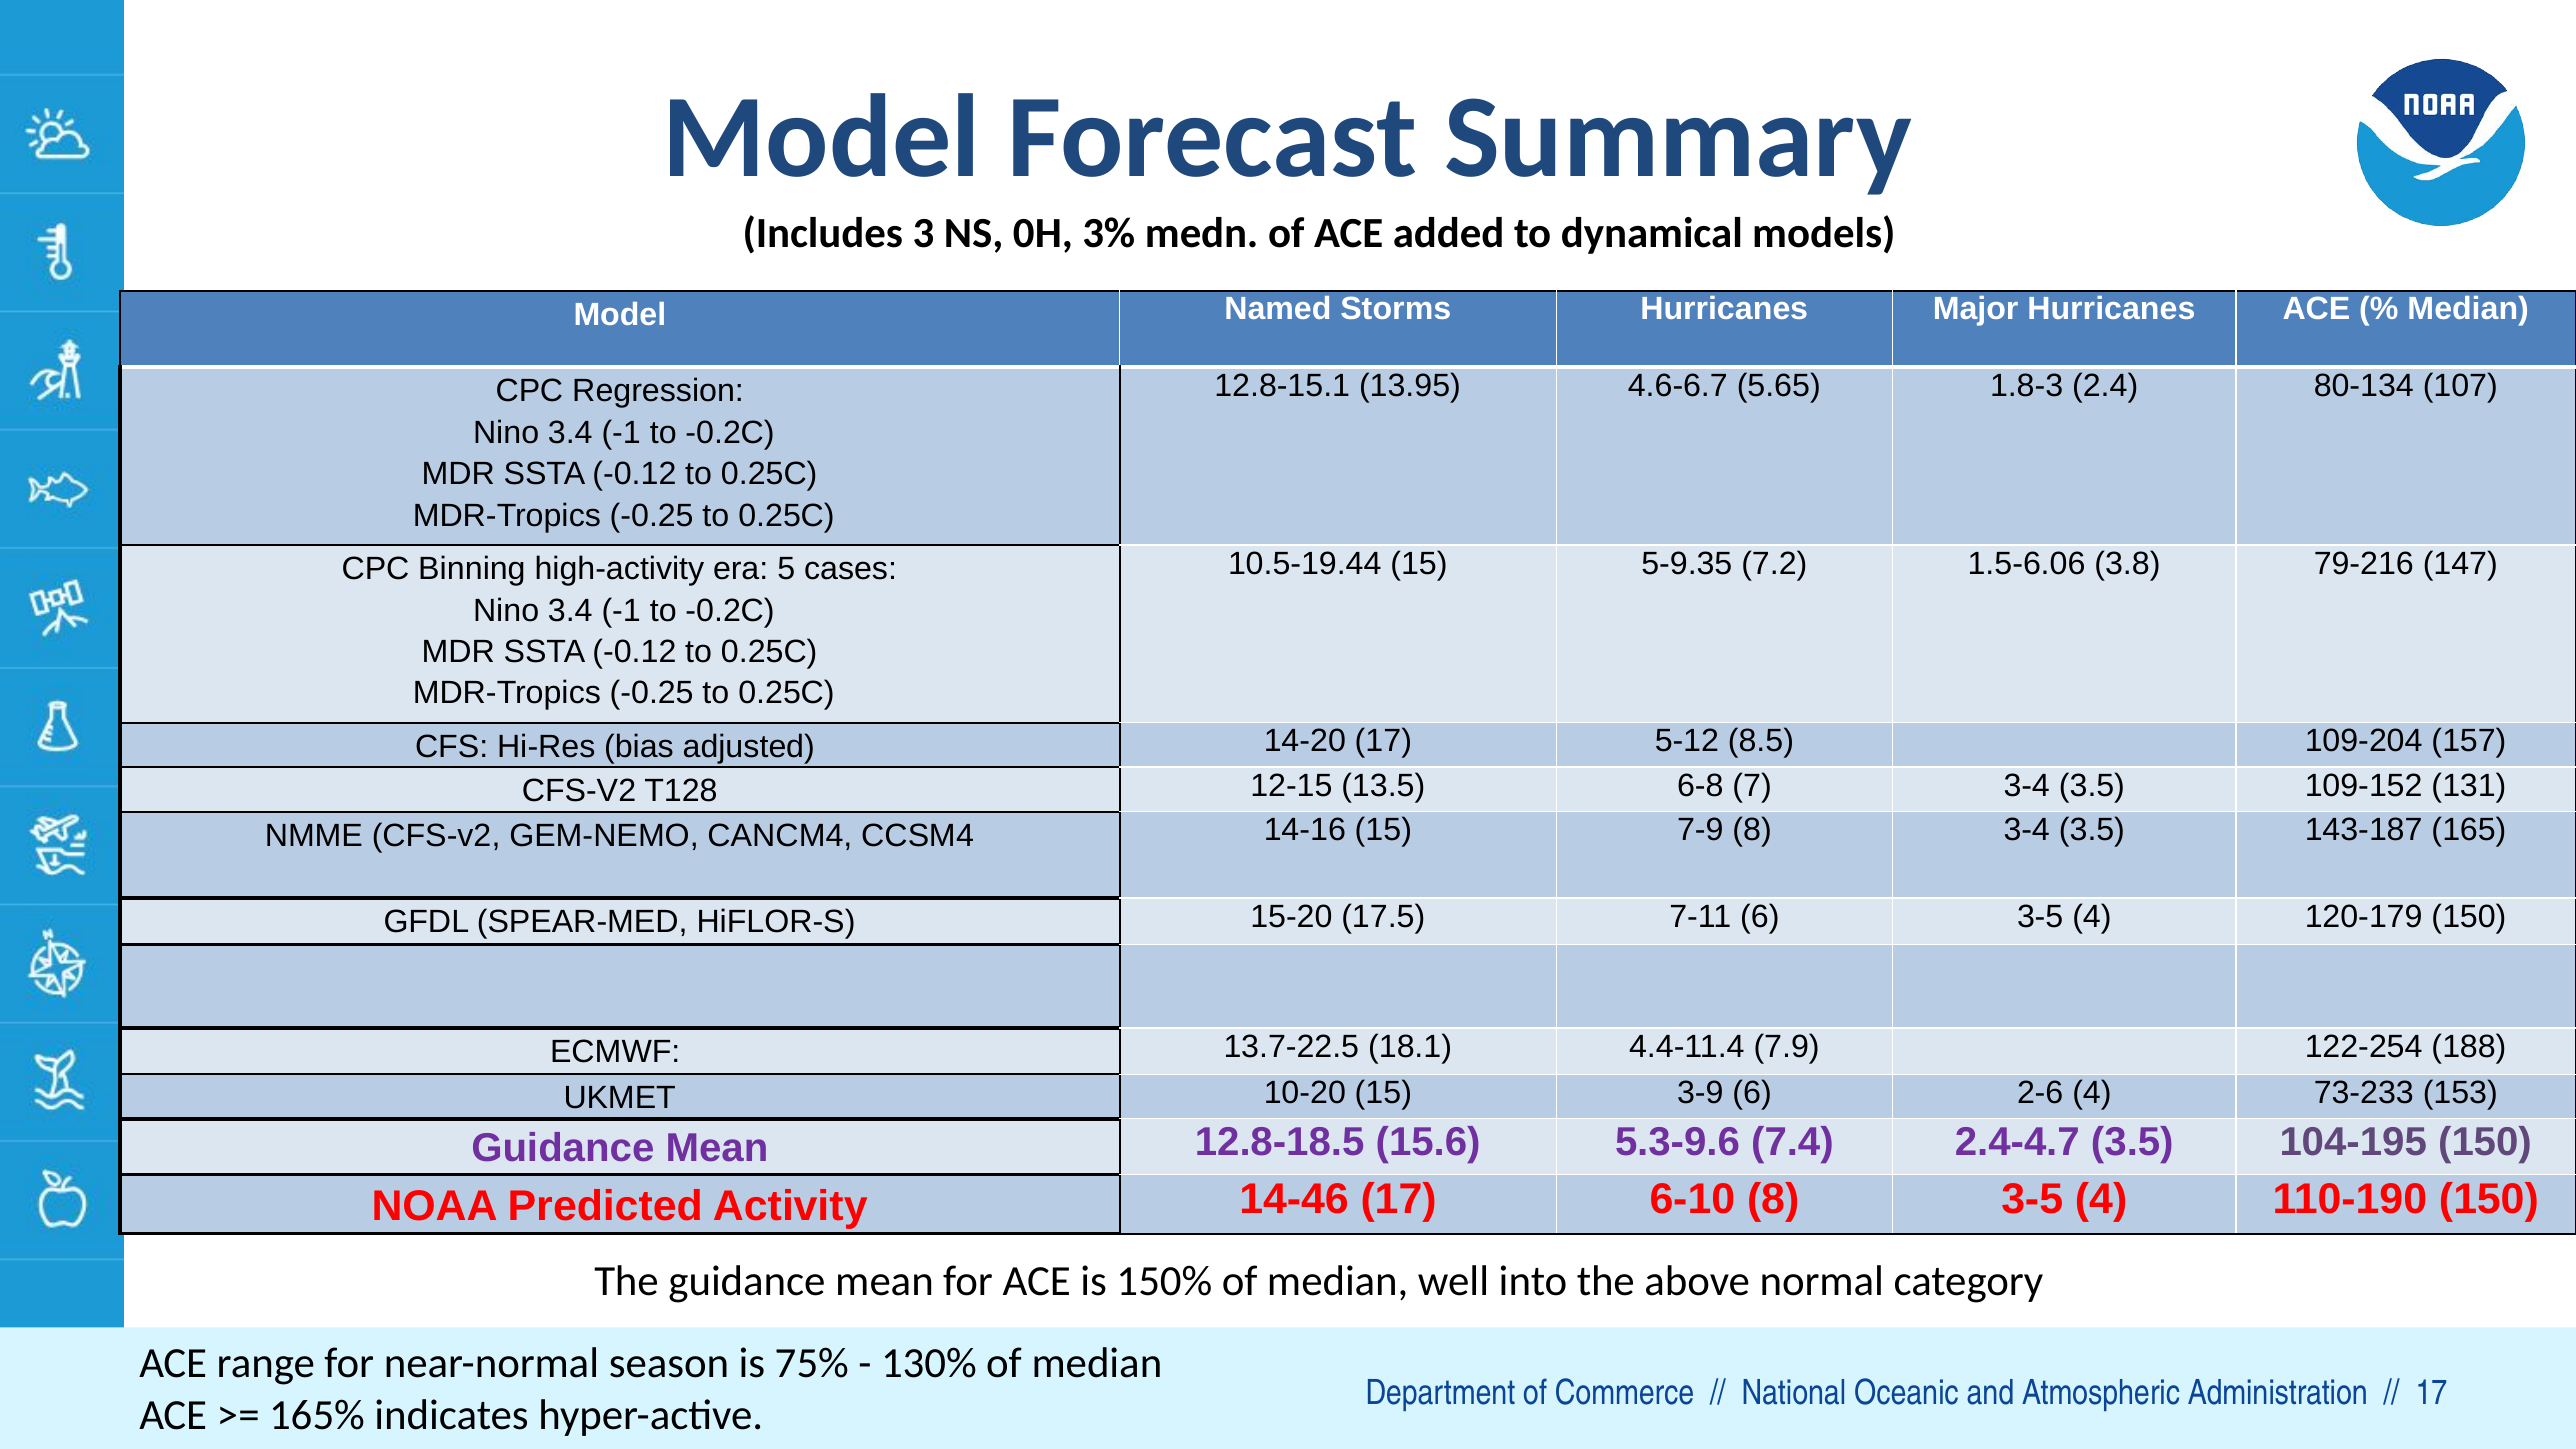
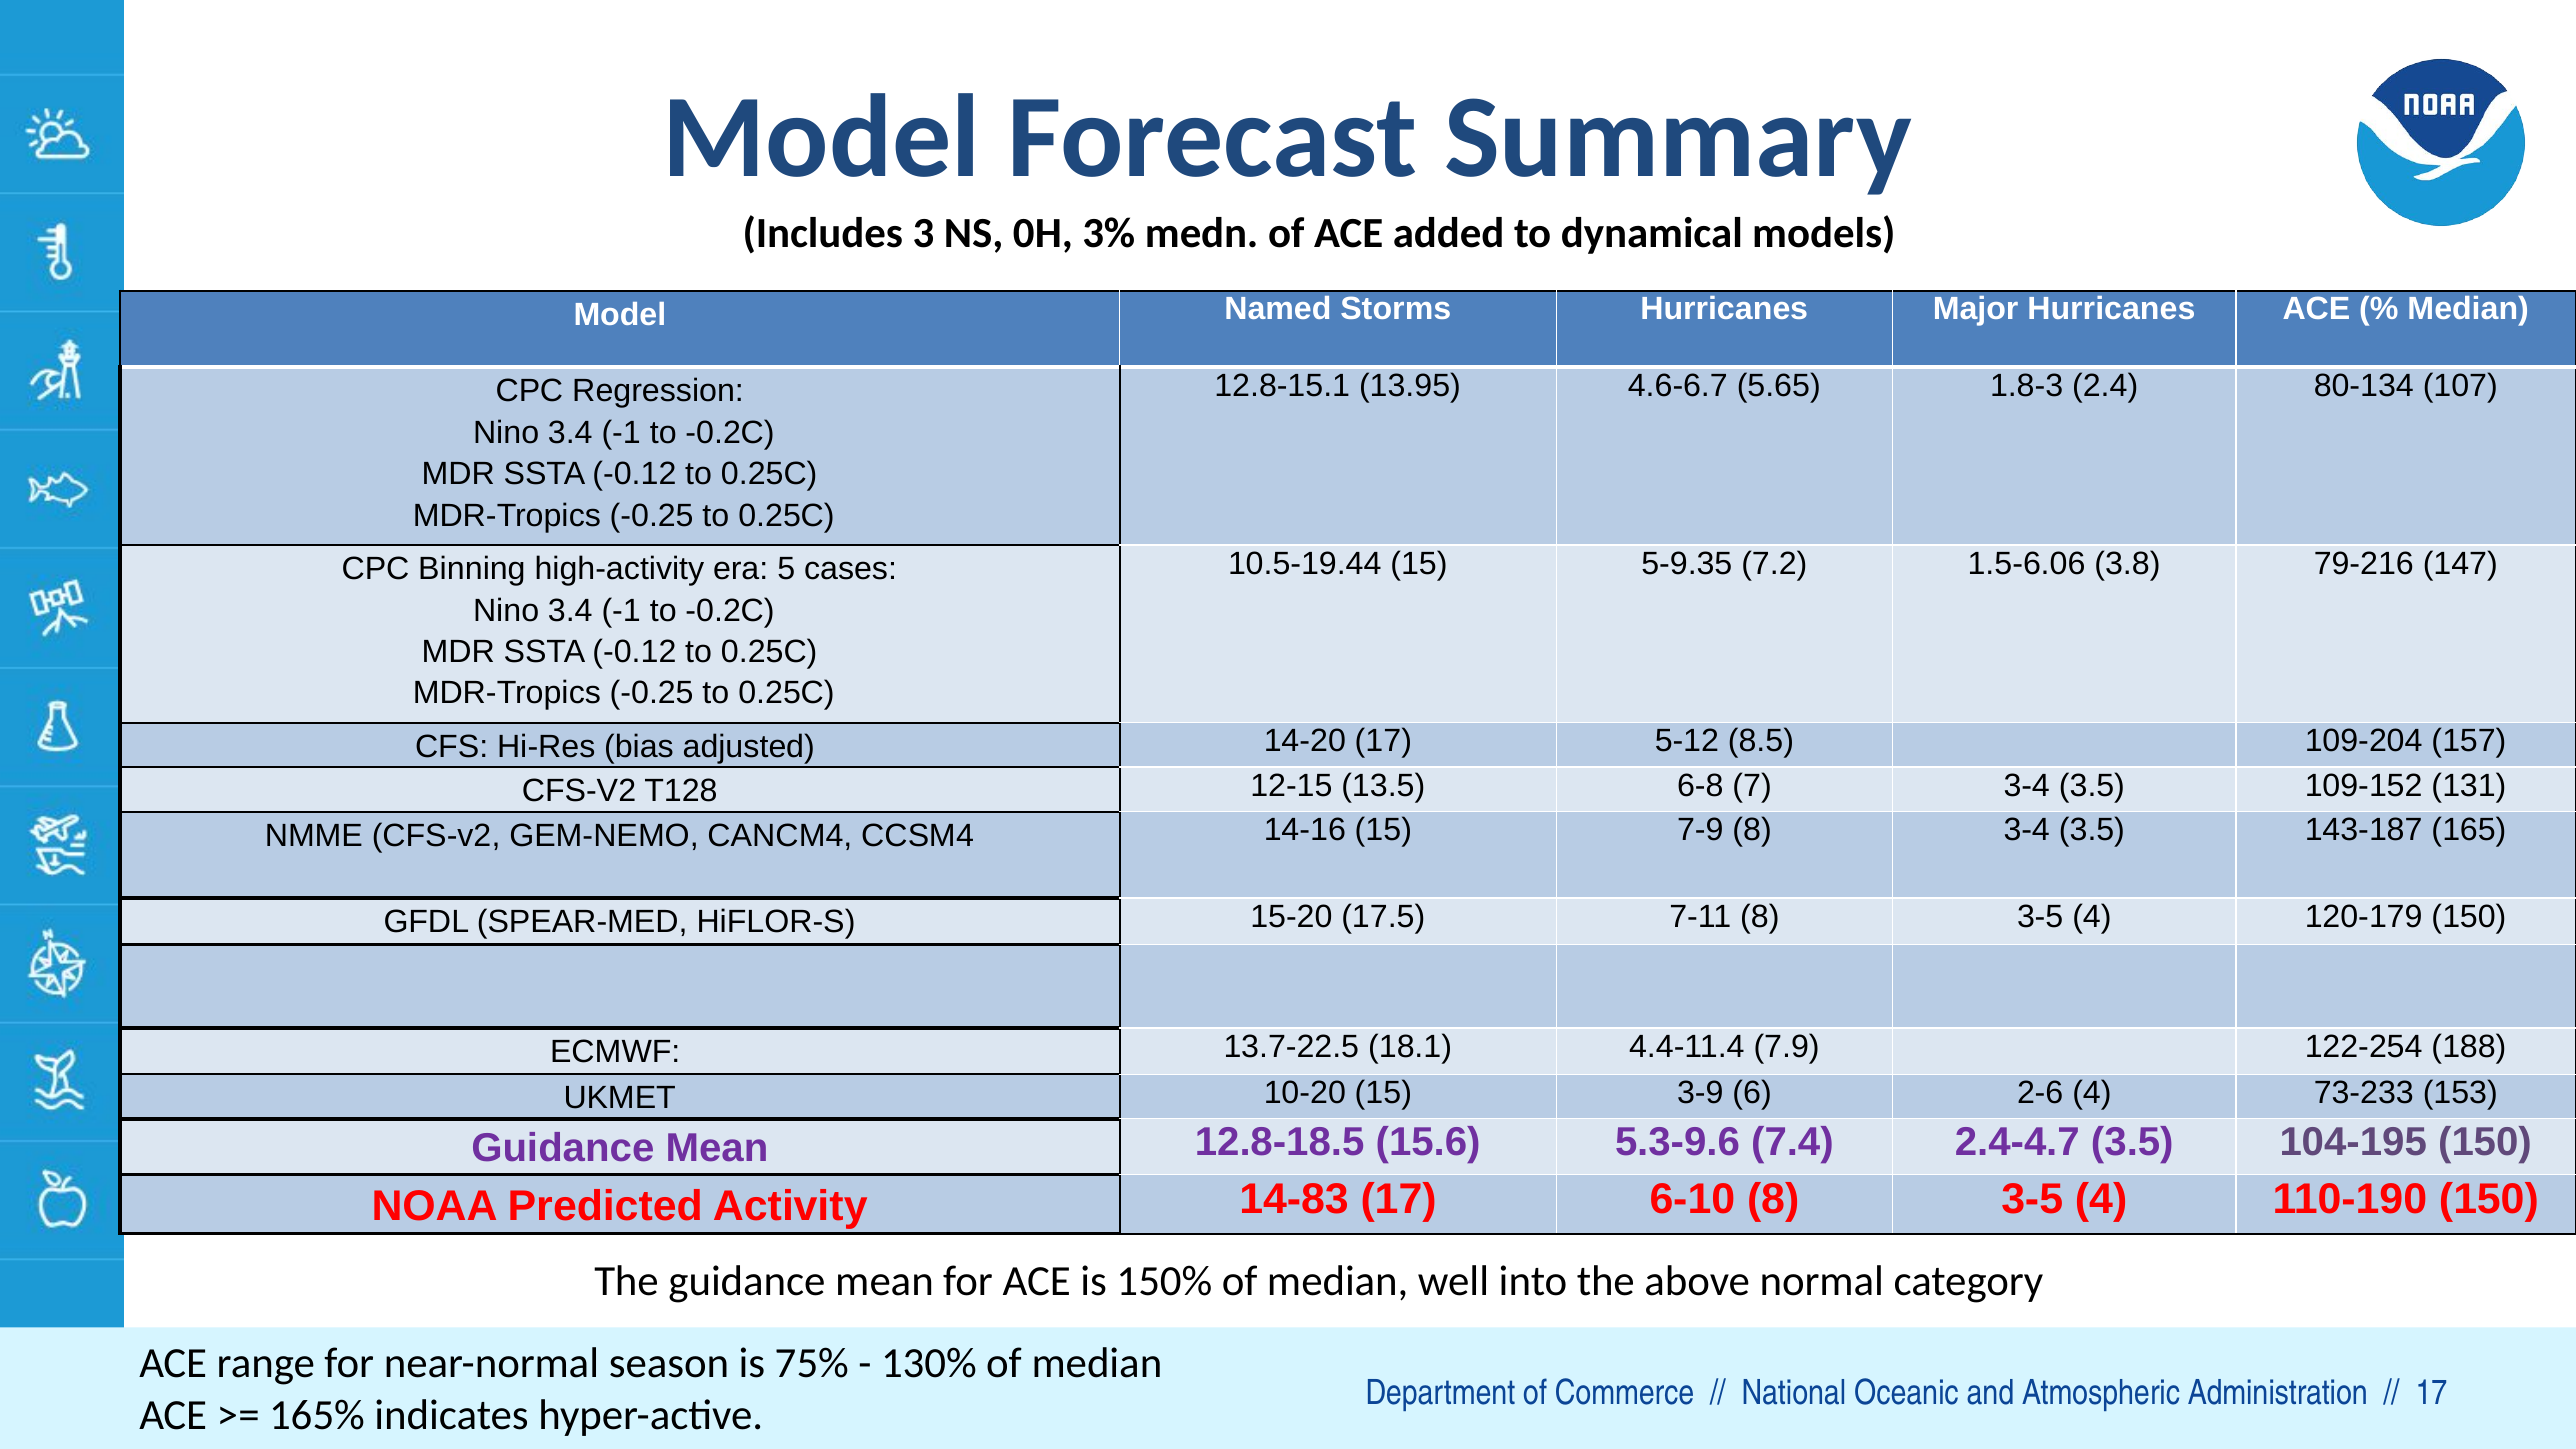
7-11 6: 6 -> 8
14-46: 14-46 -> 14-83
